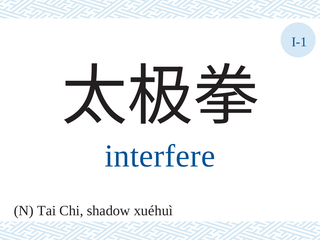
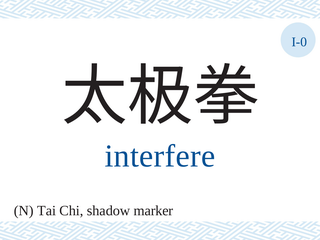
I-1: I-1 -> I-0
xuéhuì: xuéhuì -> marker
